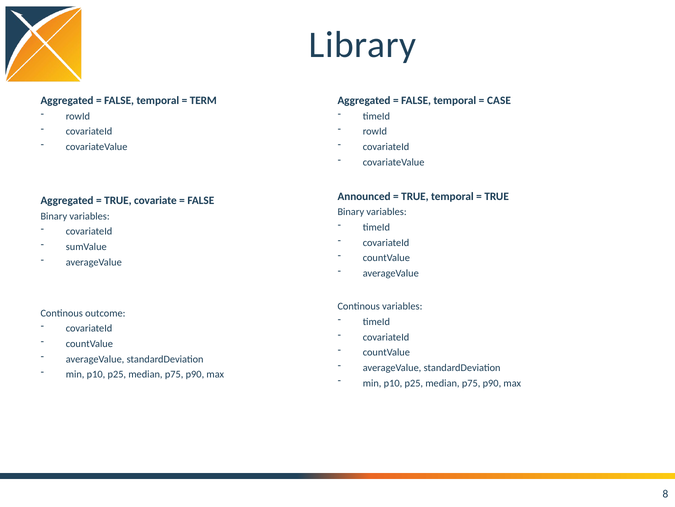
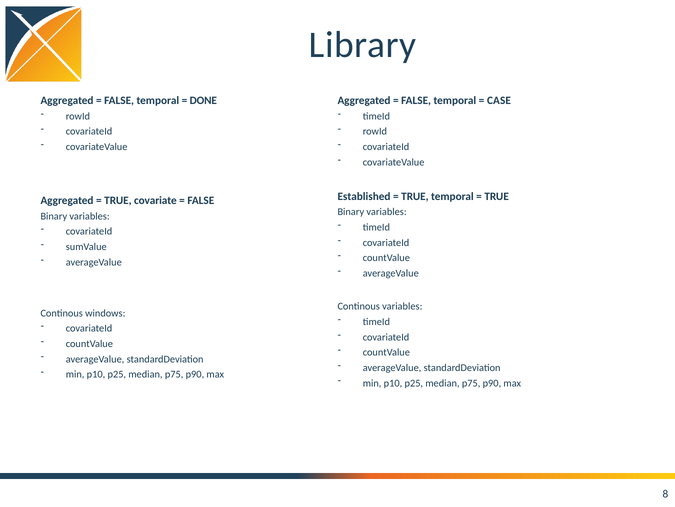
TERM: TERM -> DONE
Announced: Announced -> Established
outcome: outcome -> windows
